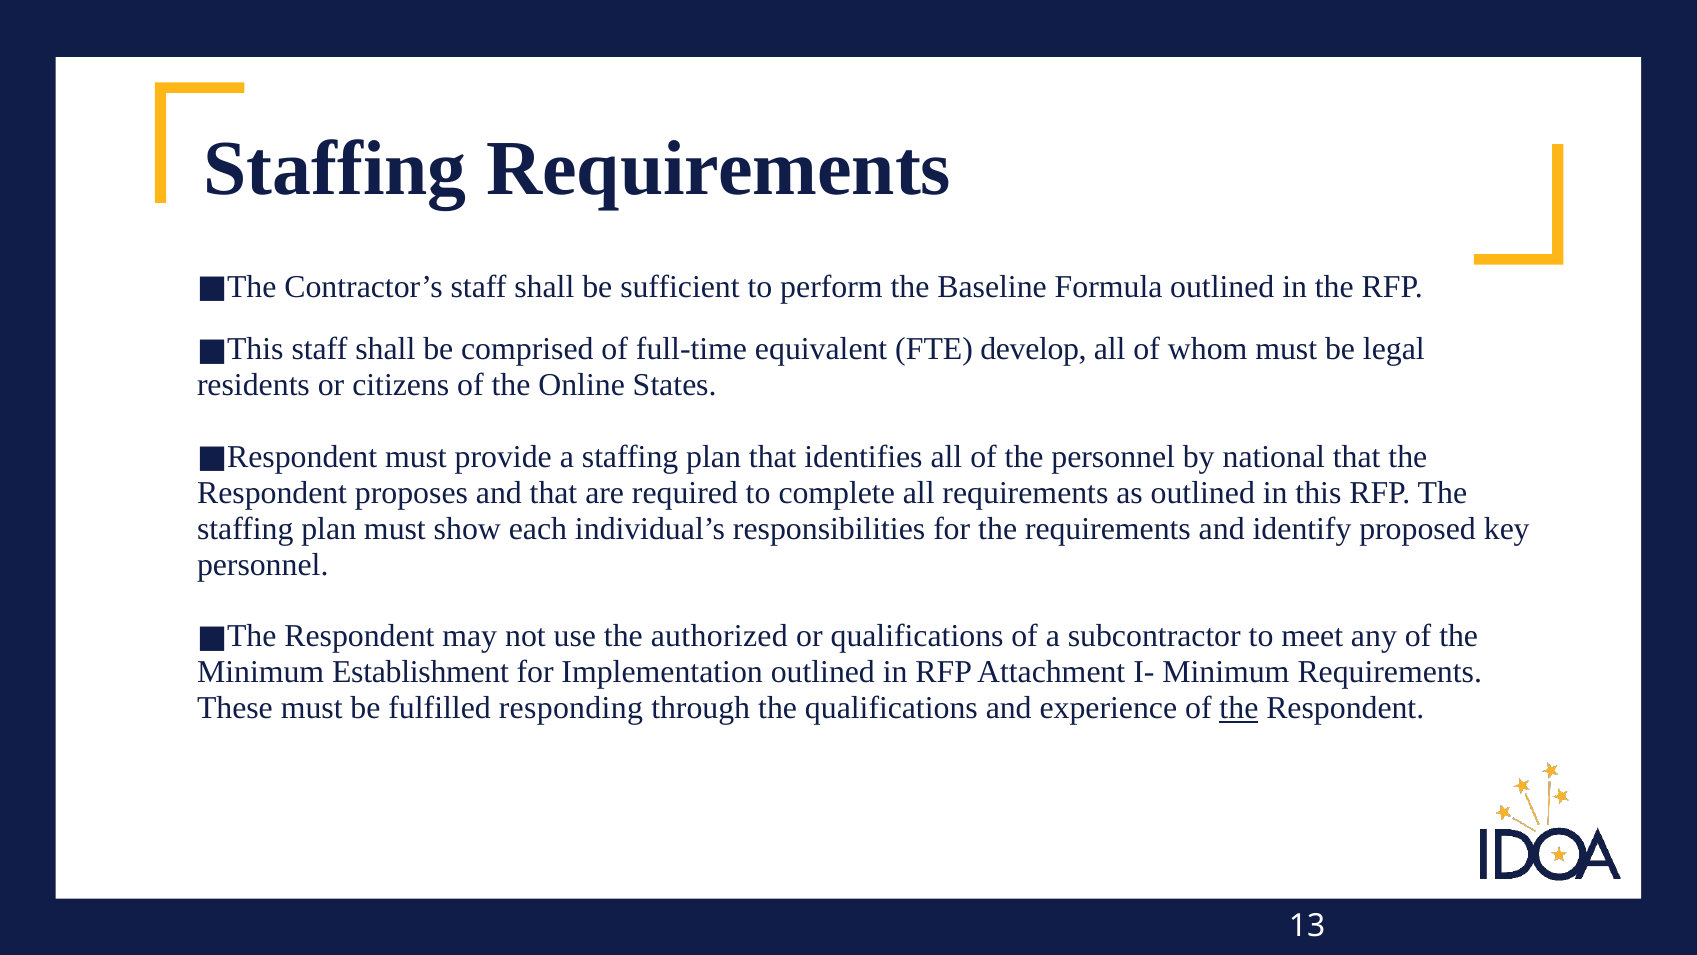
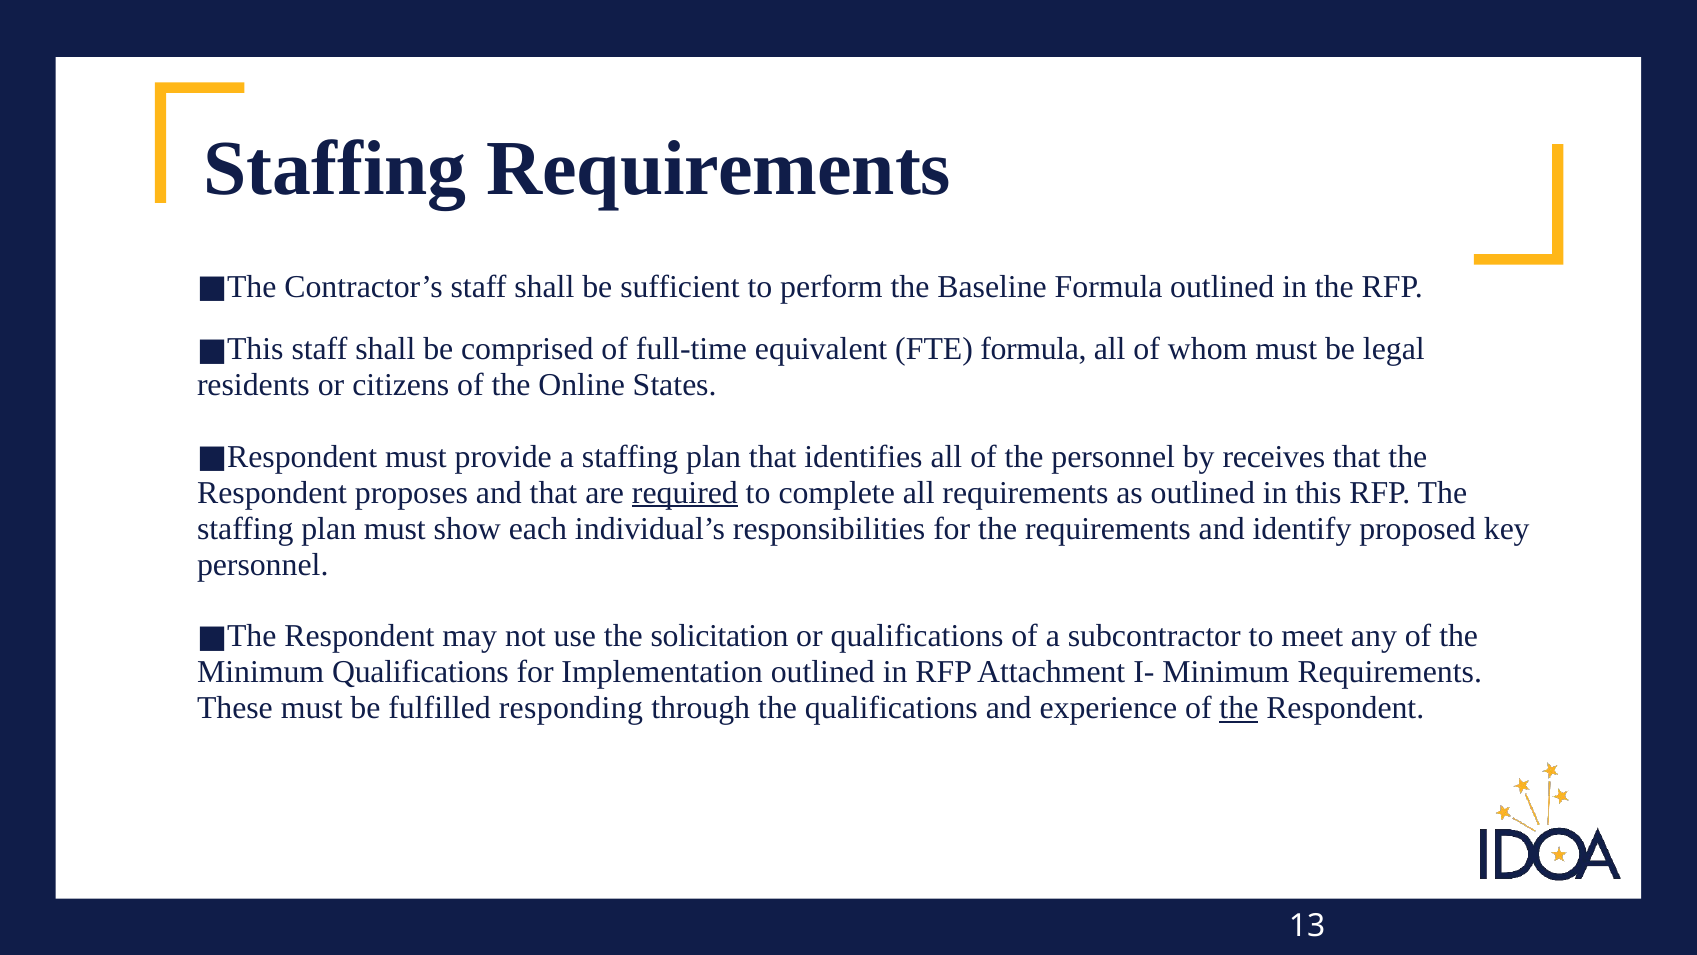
FTE develop: develop -> formula
national: national -> receives
required underline: none -> present
authorized: authorized -> solicitation
Minimum Establishment: Establishment -> Qualifications
